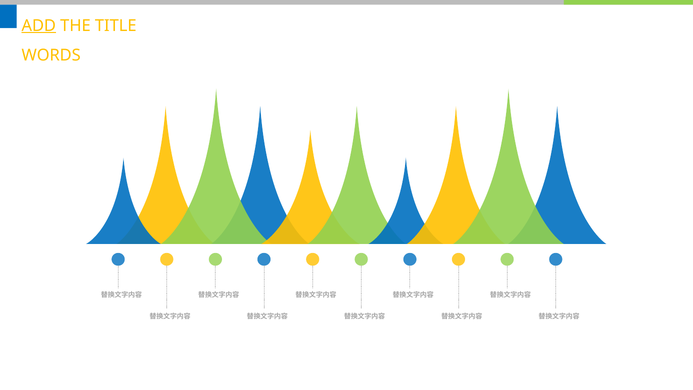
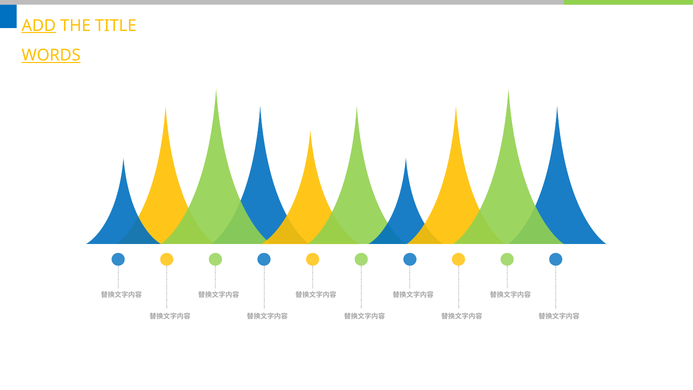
WORDS underline: none -> present
